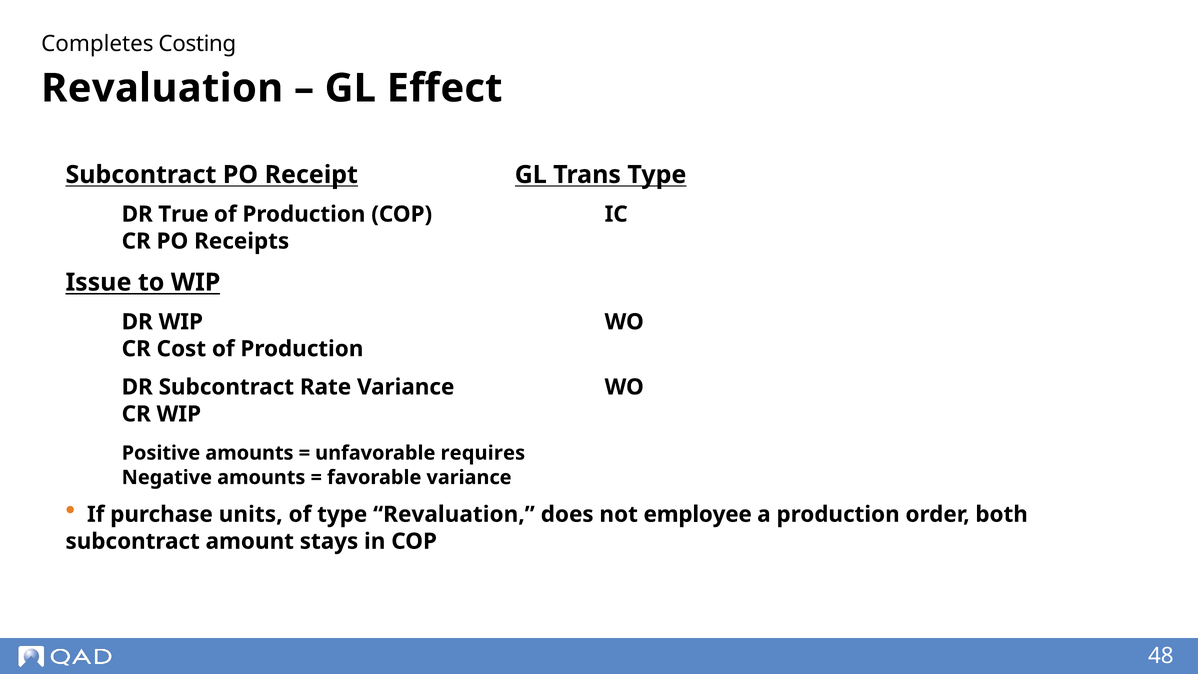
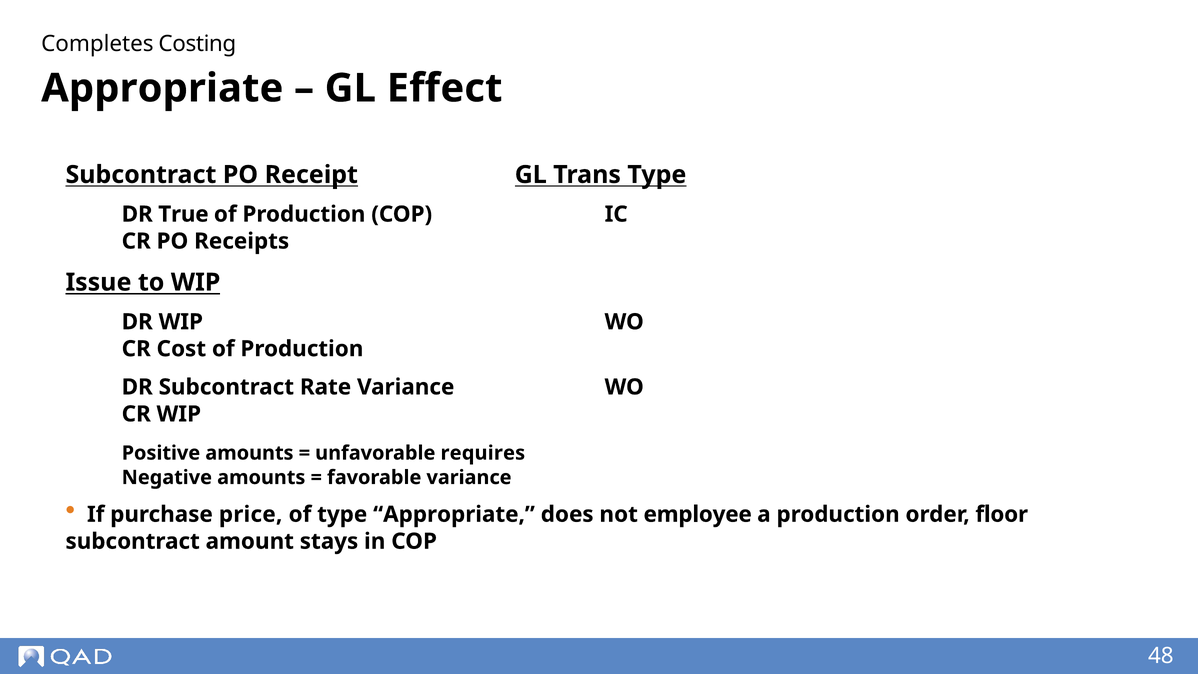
Revaluation at (162, 88): Revaluation -> Appropriate
units: units -> price
type Revaluation: Revaluation -> Appropriate
both: both -> floor
